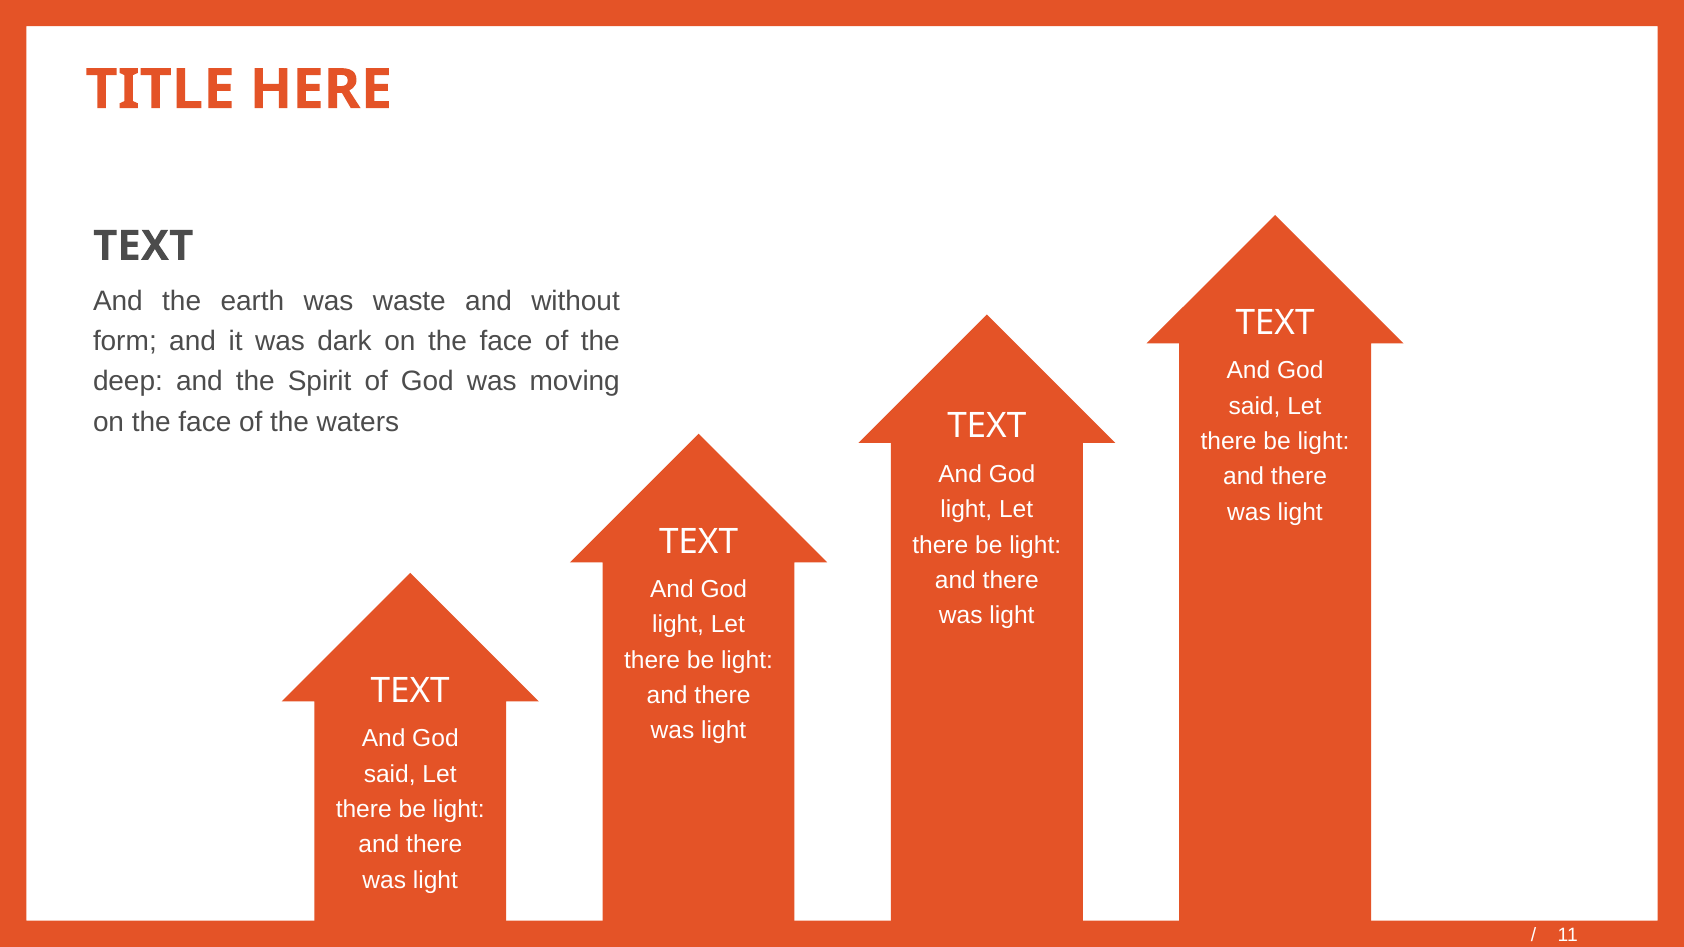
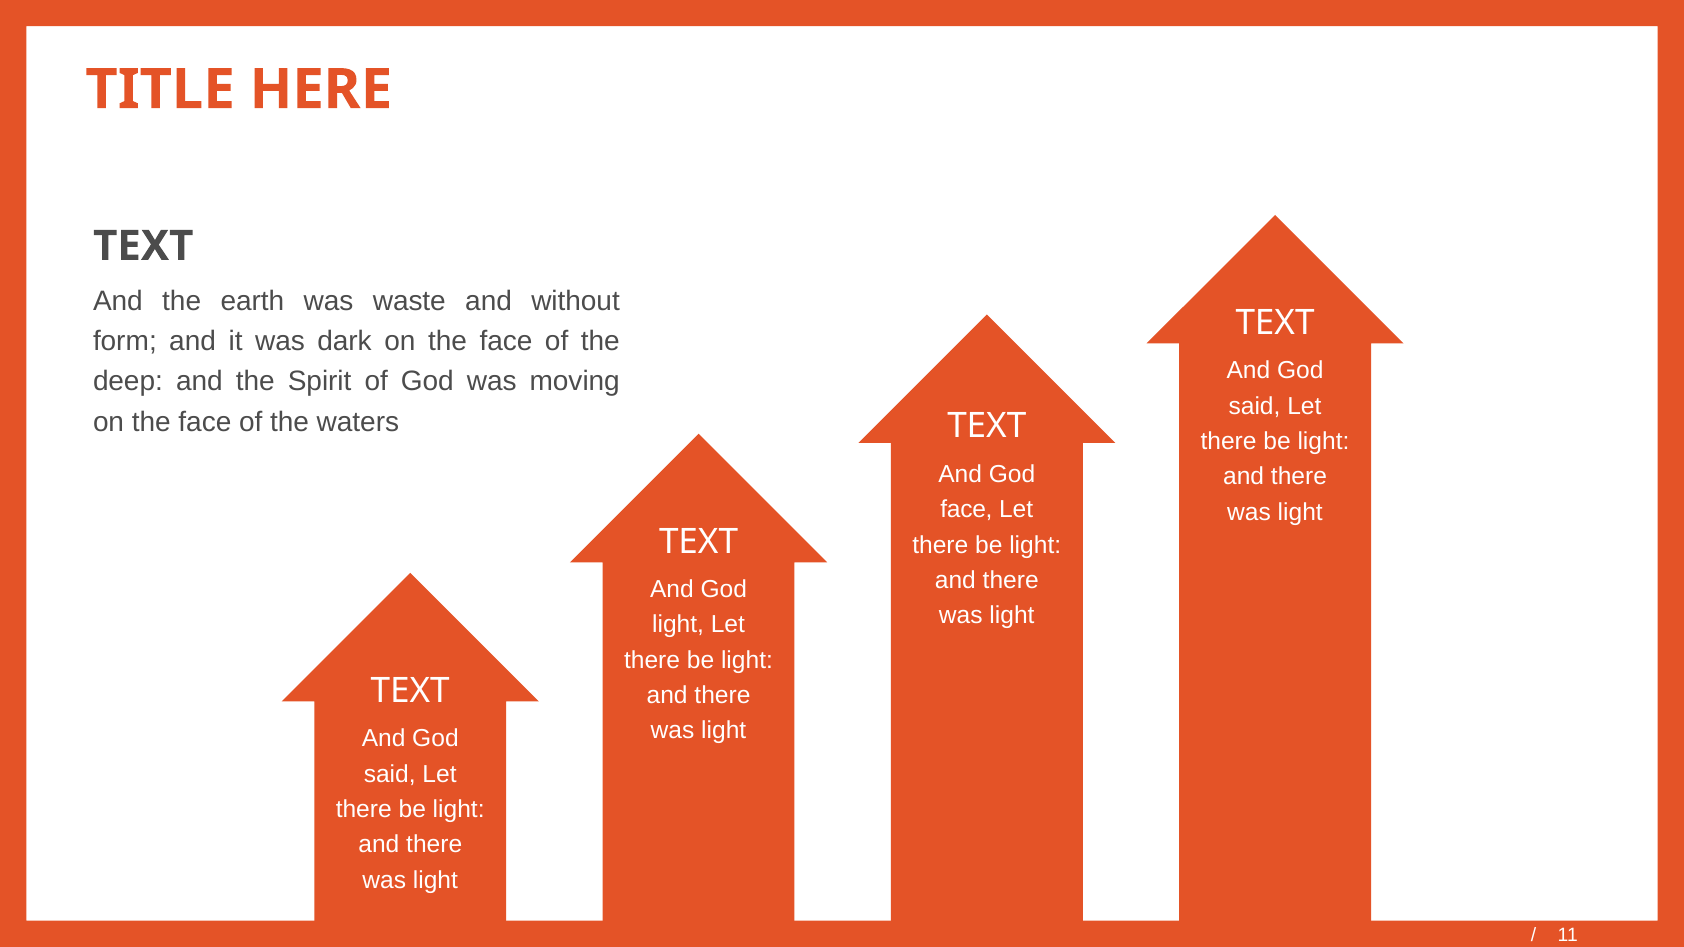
light at (966, 510): light -> face
